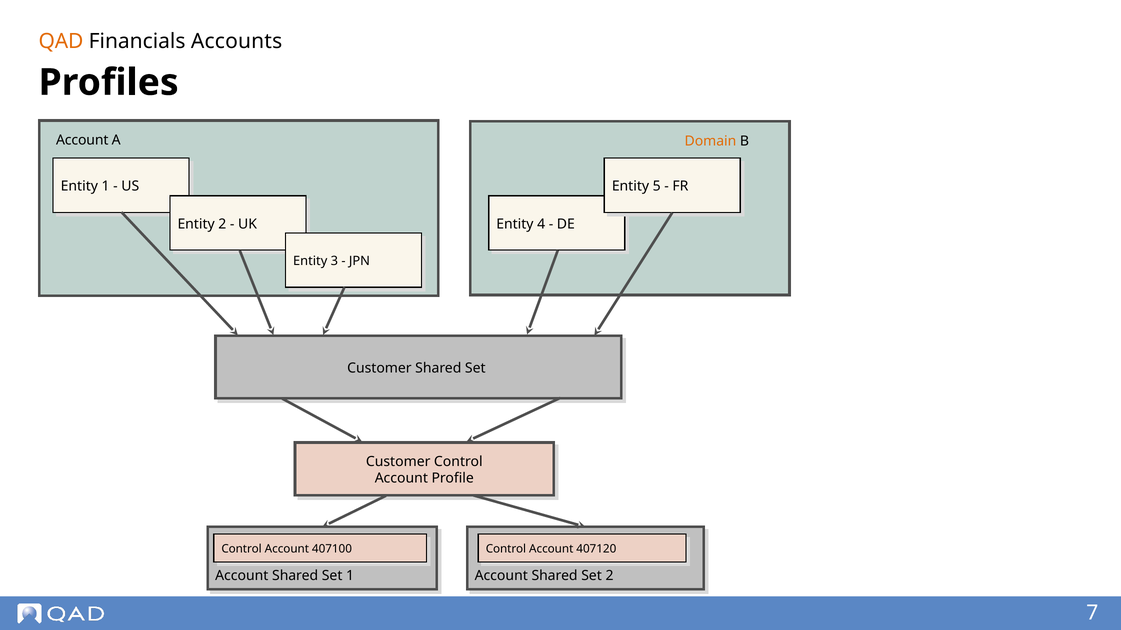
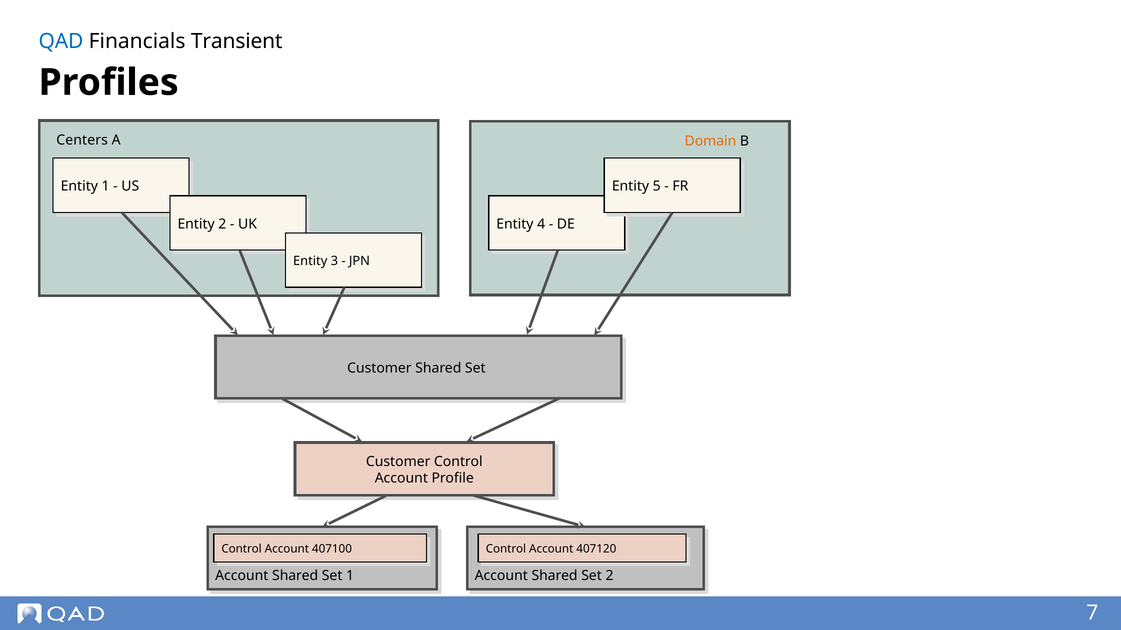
QAD colour: orange -> blue
Accounts: Accounts -> Transient
Account at (82, 140): Account -> Centers
